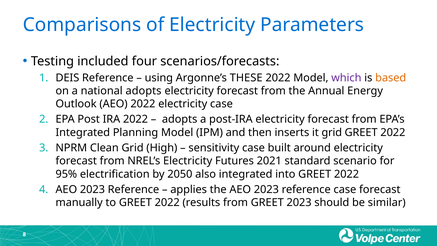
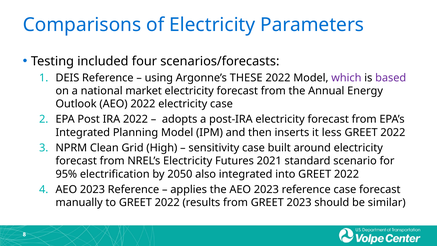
based colour: orange -> purple
national adopts: adopts -> market
it grid: grid -> less
